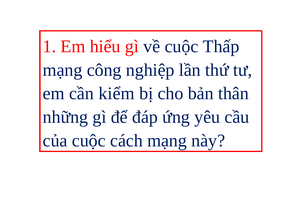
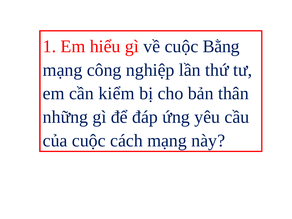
Thấp: Thấp -> Bằng
